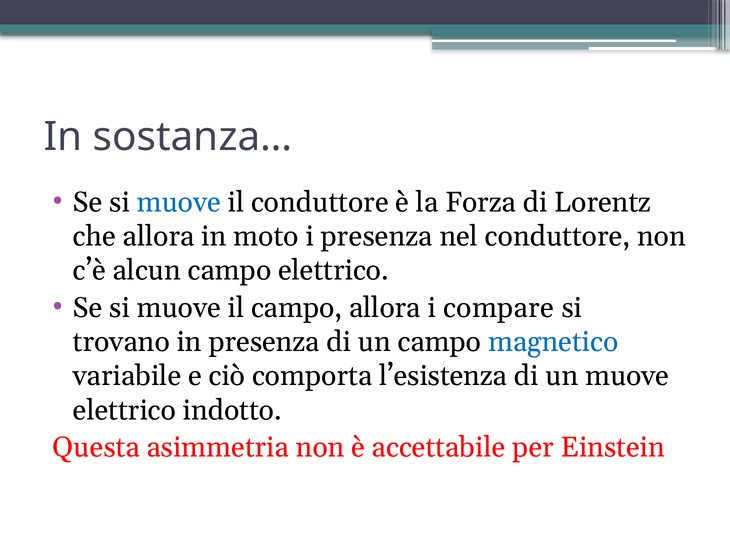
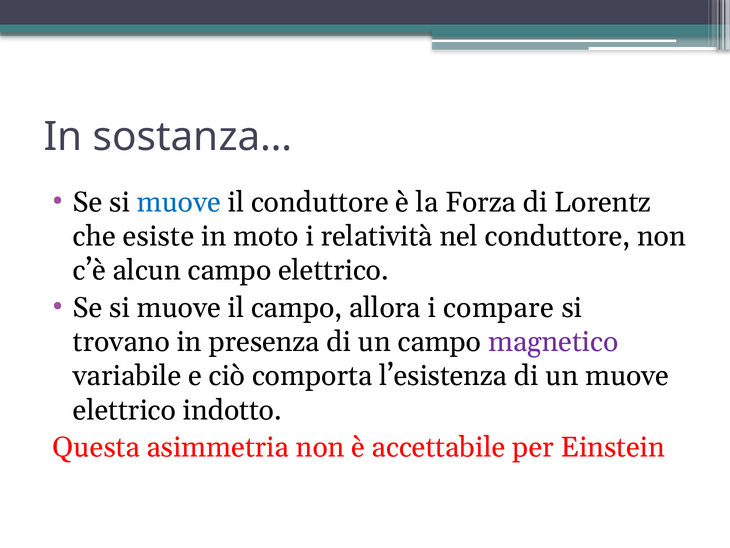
che allora: allora -> esiste
i presenza: presenza -> relatività
magnetico colour: blue -> purple
